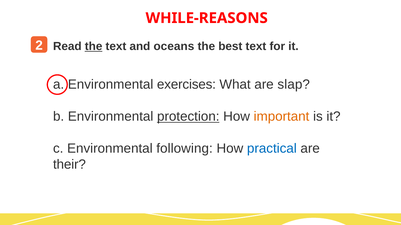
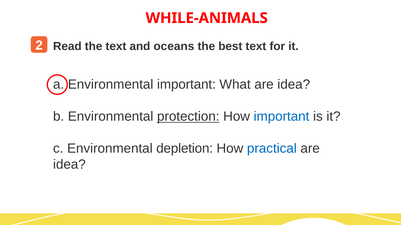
WHILE-REASONS: WHILE-REASONS -> WHILE-ANIMALS
the at (94, 46) underline: present -> none
Environmental exercises: exercises -> important
What are slap: slap -> idea
important at (282, 117) colour: orange -> blue
following: following -> depletion
their at (69, 165): their -> idea
